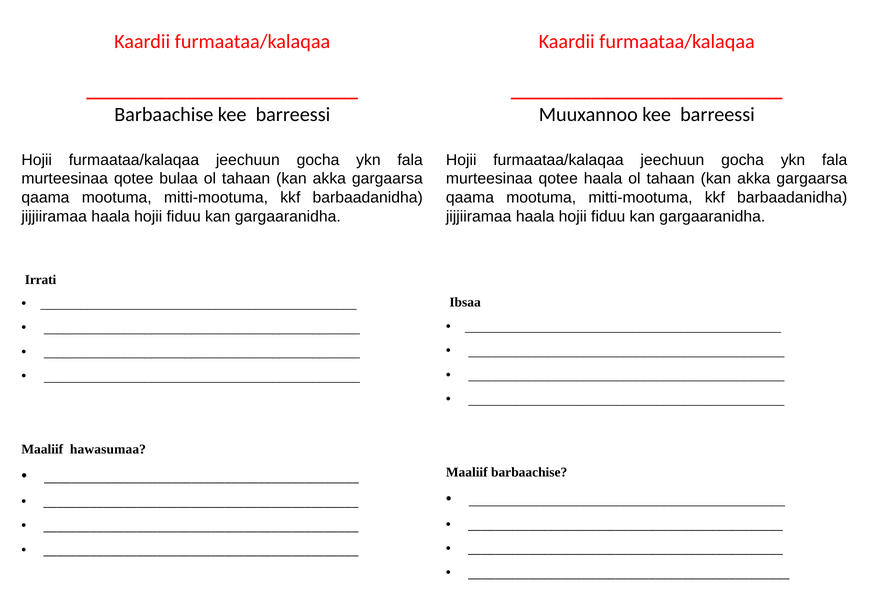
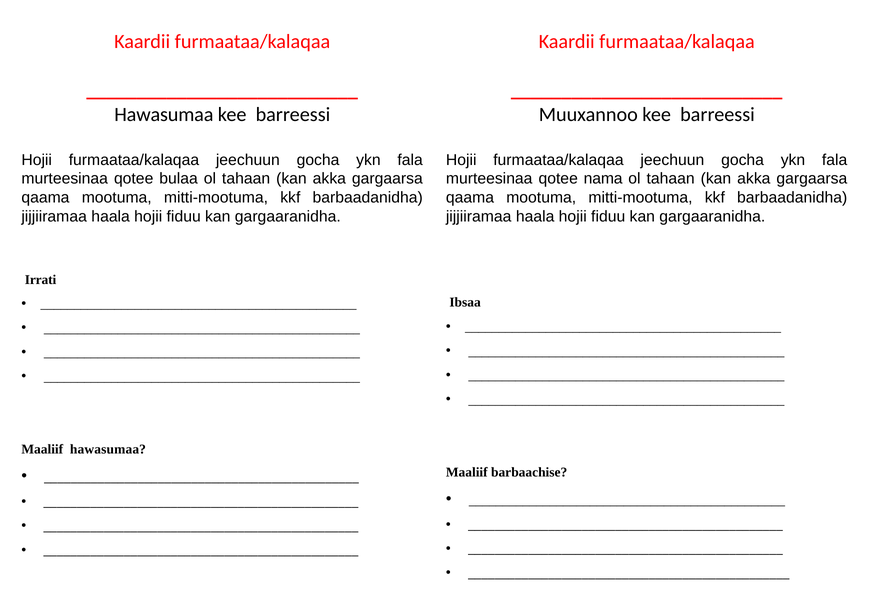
Barbaachise at (164, 115): Barbaachise -> Hawasumaa
qotee haala: haala -> nama
